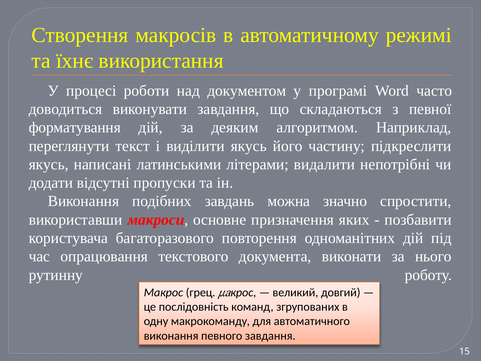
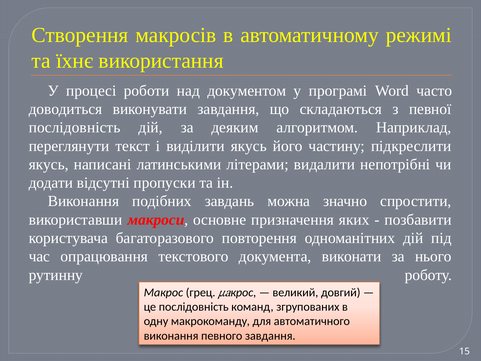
форматування at (75, 127): форматування -> послідовність
